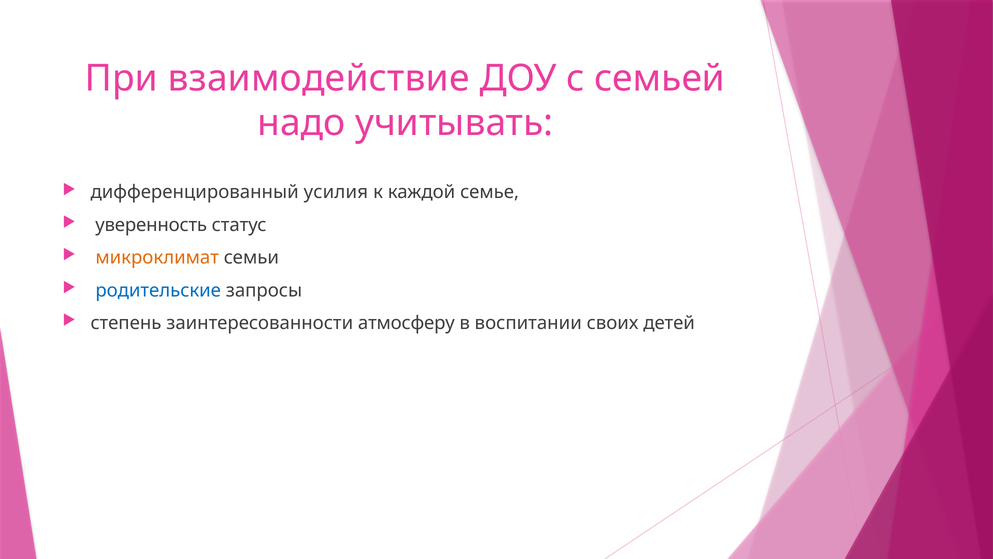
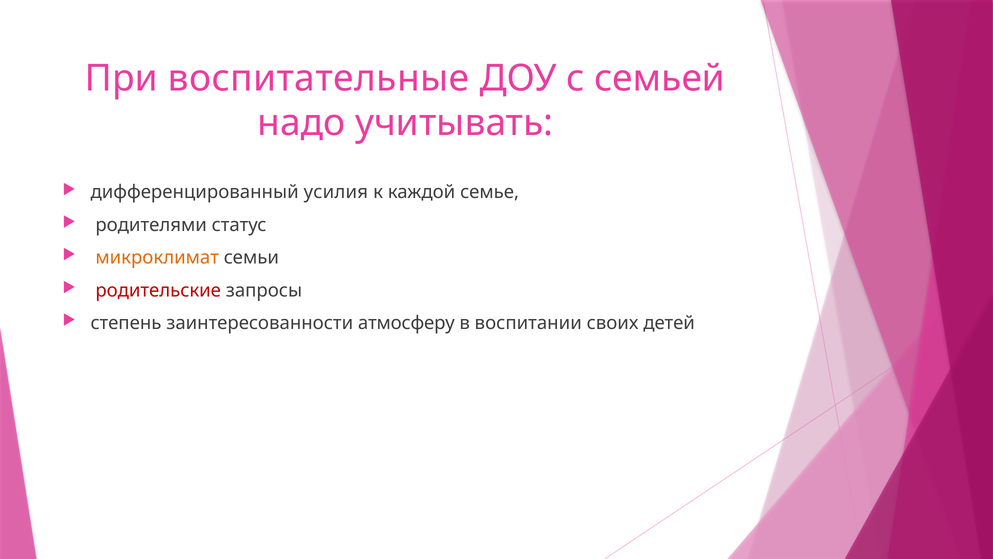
взаимодействие: взаимодействие -> воспитательные
уверенность: уверенность -> родителями
родительские colour: blue -> red
